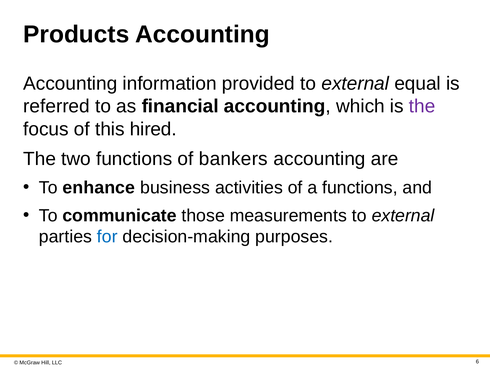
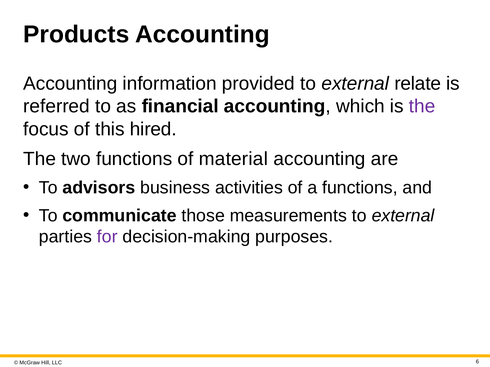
equal: equal -> relate
bankers: bankers -> material
enhance: enhance -> advisors
for colour: blue -> purple
